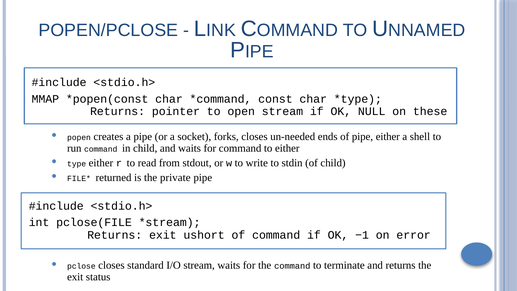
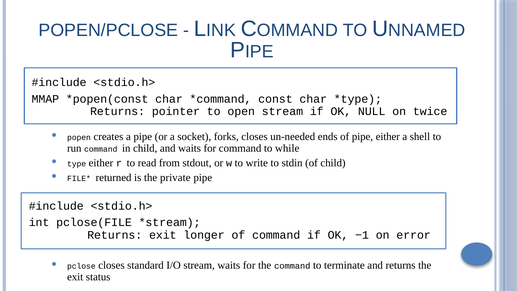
these: these -> twice
to either: either -> while
ushort: ushort -> longer
